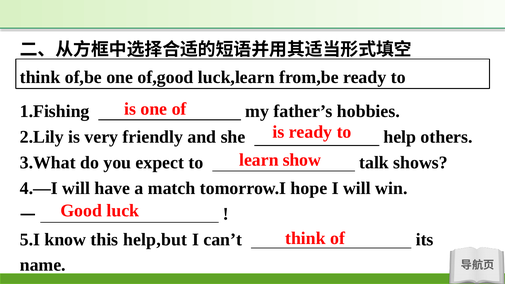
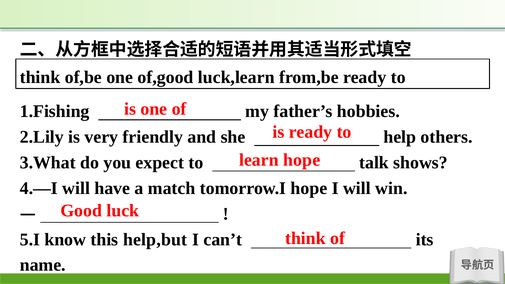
learn show: show -> hope
